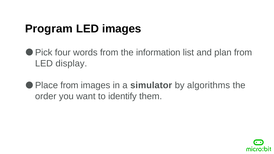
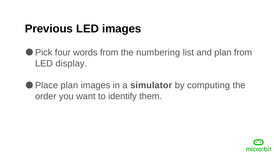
Program: Program -> Previous
information: information -> numbering
Place from: from -> plan
algorithms: algorithms -> computing
